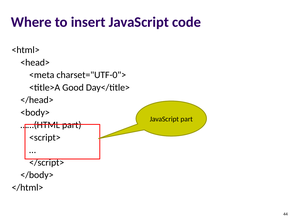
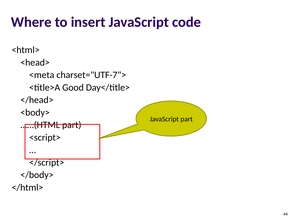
charset="UTF-0">: charset="UTF-0"> -> charset="UTF-7">
